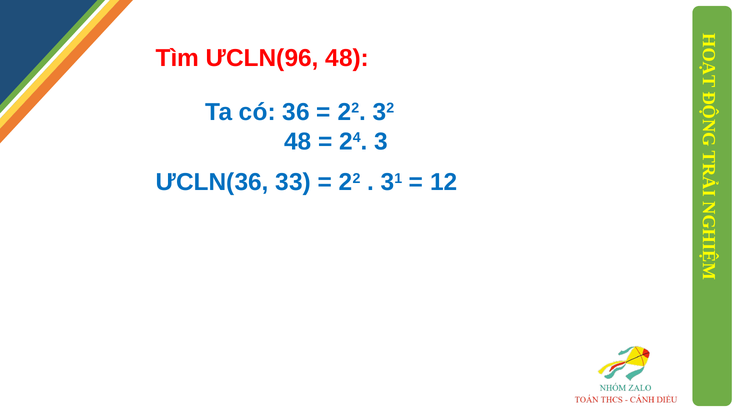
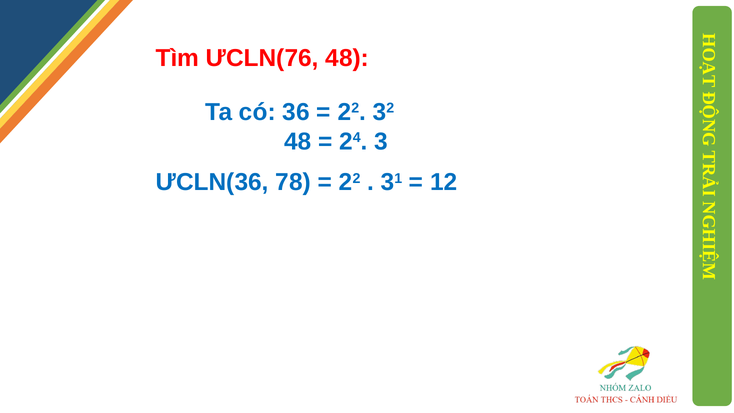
ƯCLN(96: ƯCLN(96 -> ƯCLN(76
33: 33 -> 78
